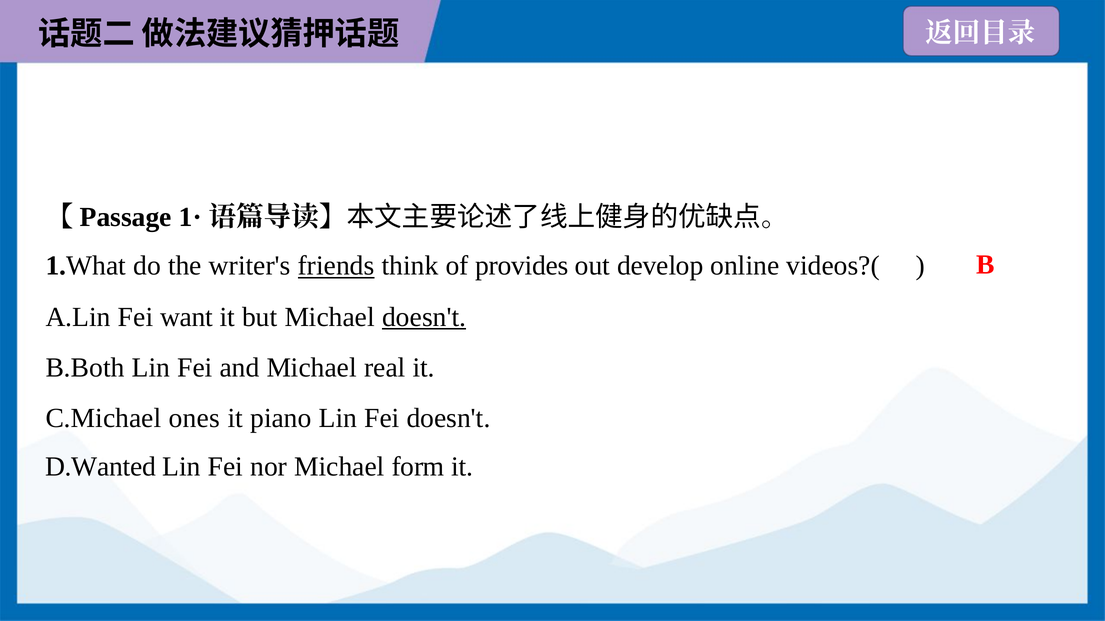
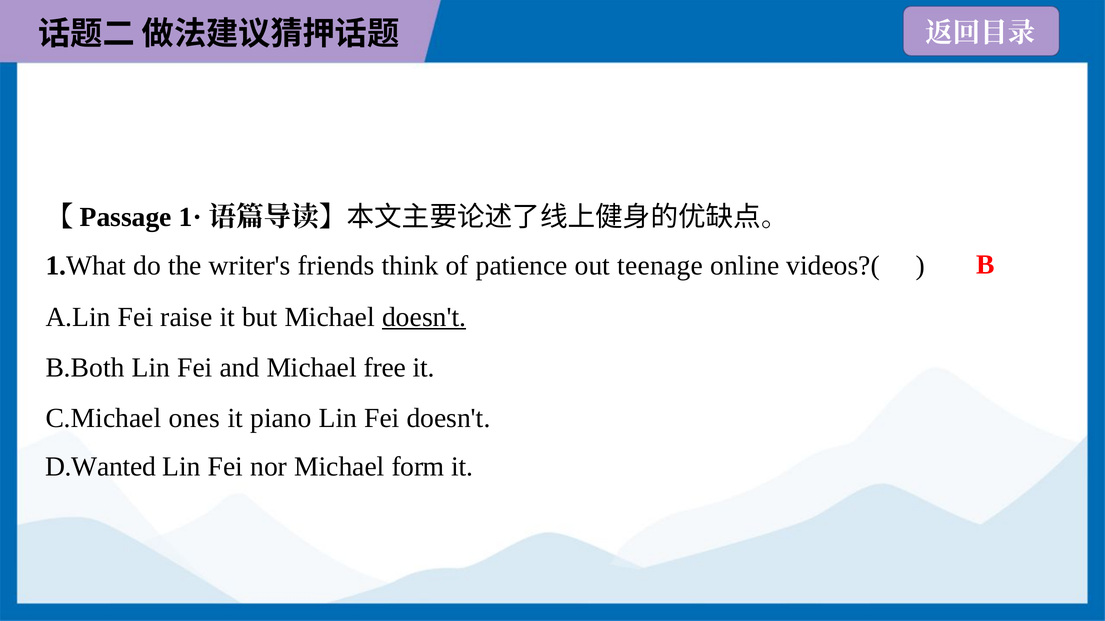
friends underline: present -> none
provides: provides -> patience
develop: develop -> teenage
want: want -> raise
real: real -> free
